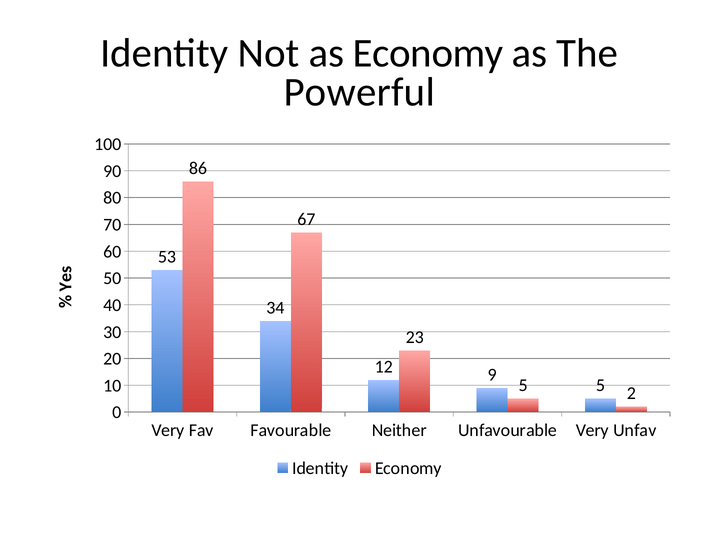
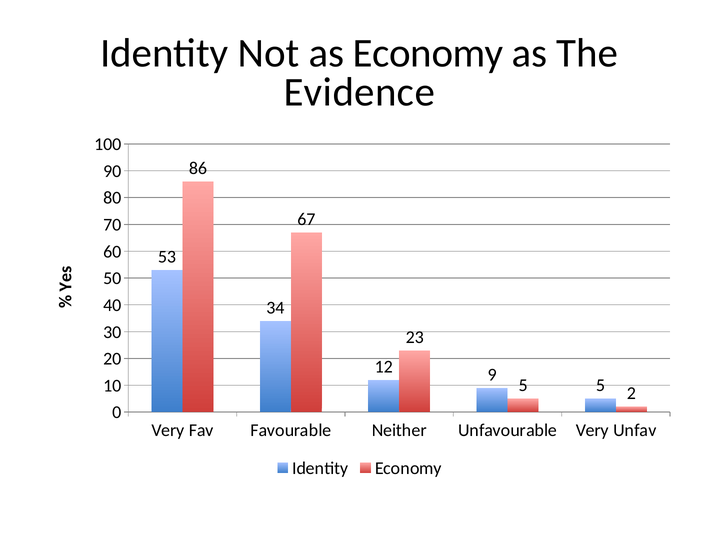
Powerful: Powerful -> Evidence
